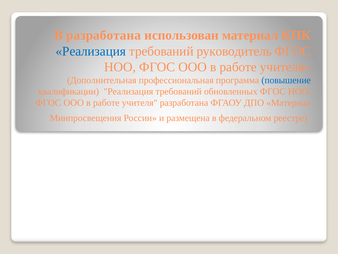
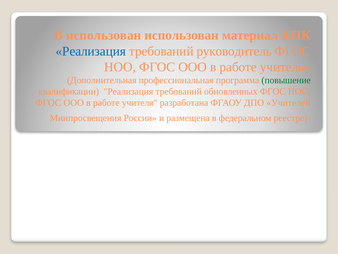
В разработана: разработана -> использован
повышение colour: blue -> green
ДПО Материал: Материал -> Учителей
